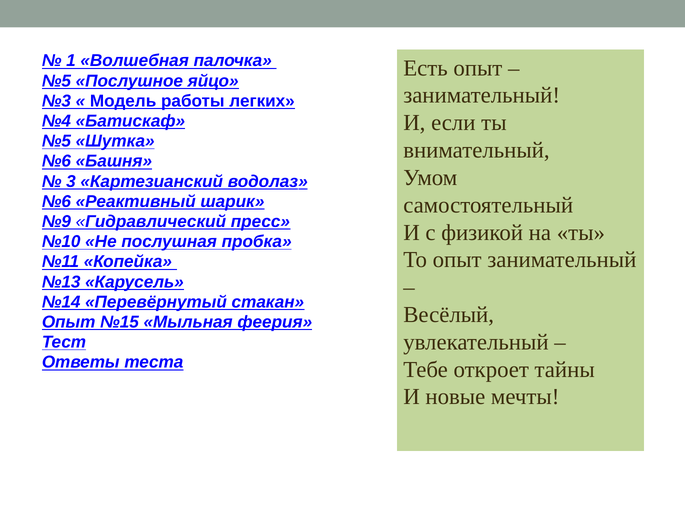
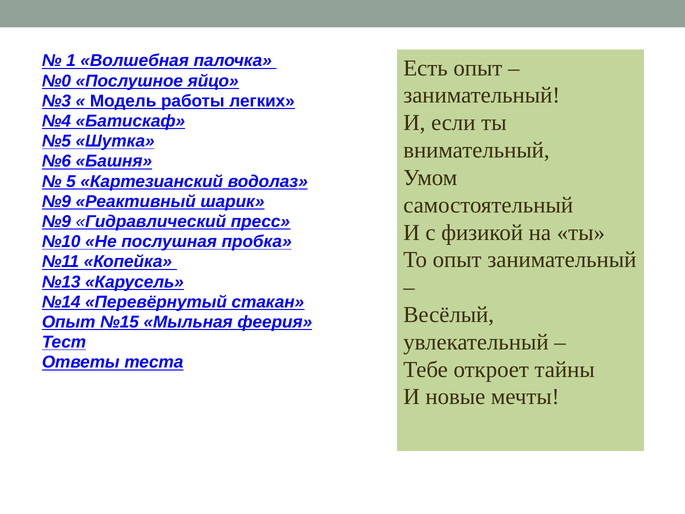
№5 at (56, 81): №5 -> №0
3: 3 -> 5
№6 at (56, 201): №6 -> №9
